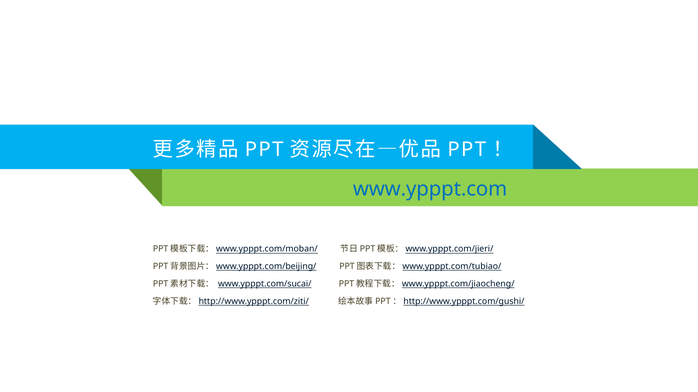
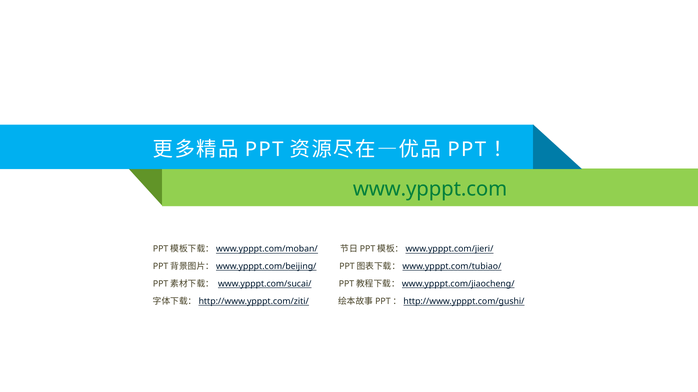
www.ypppt.com colour: blue -> green
